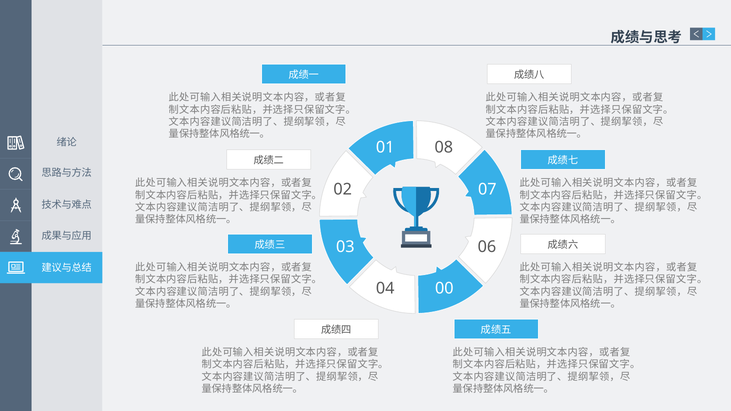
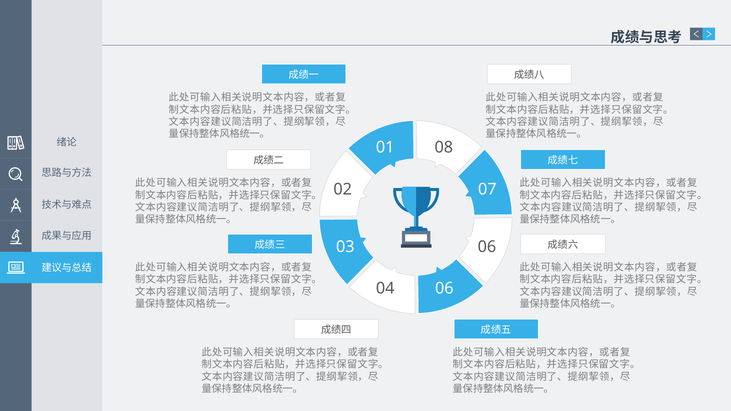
04 00: 00 -> 06
